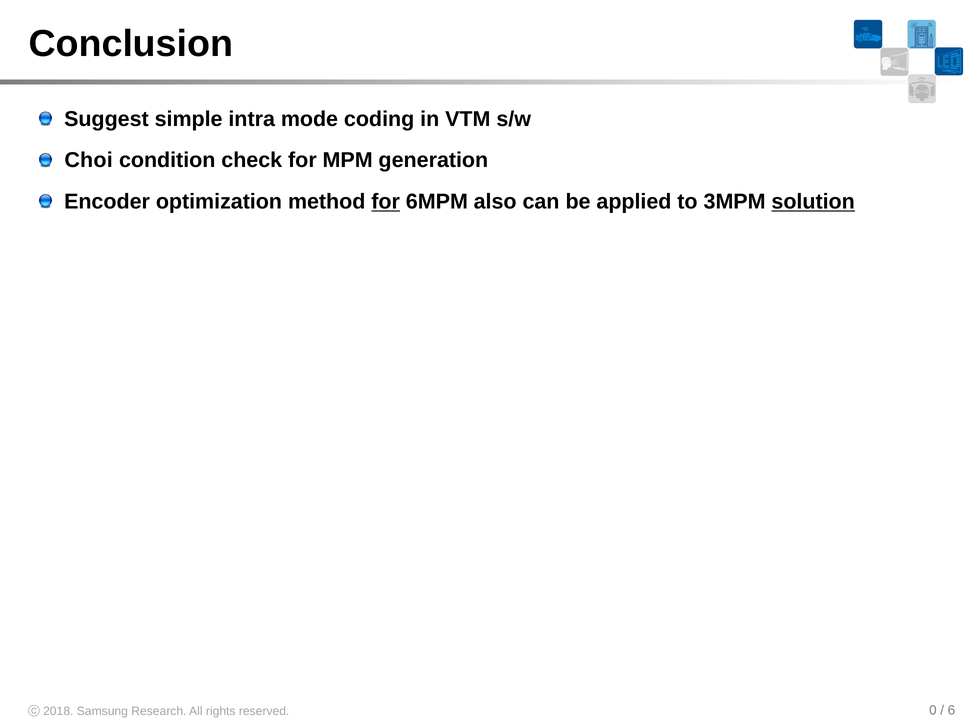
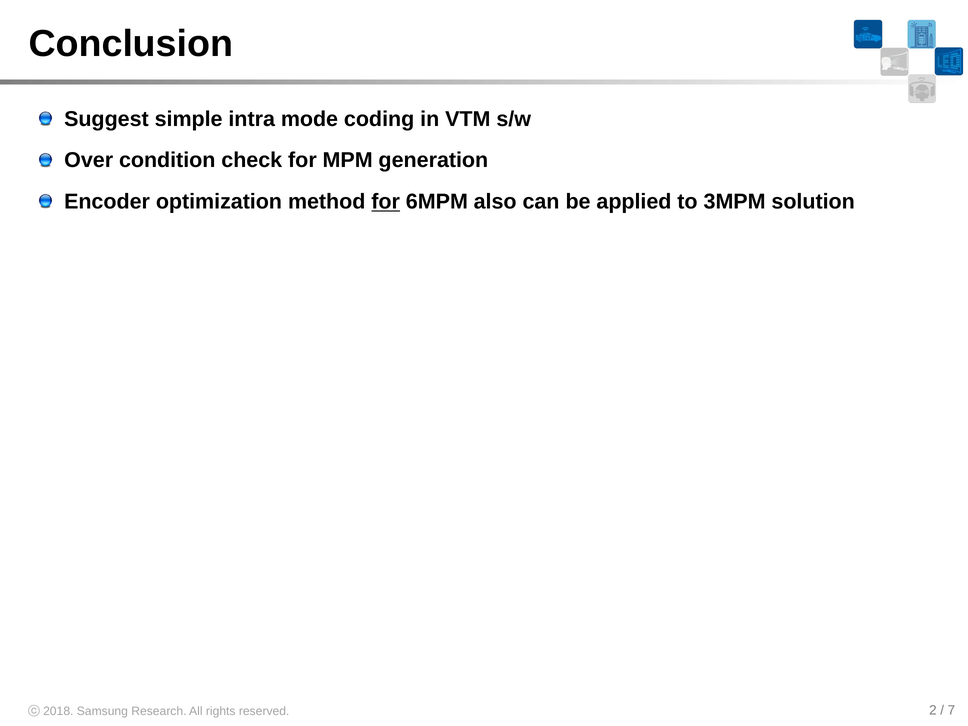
Choi: Choi -> Over
solution underline: present -> none
0: 0 -> 2
6: 6 -> 7
